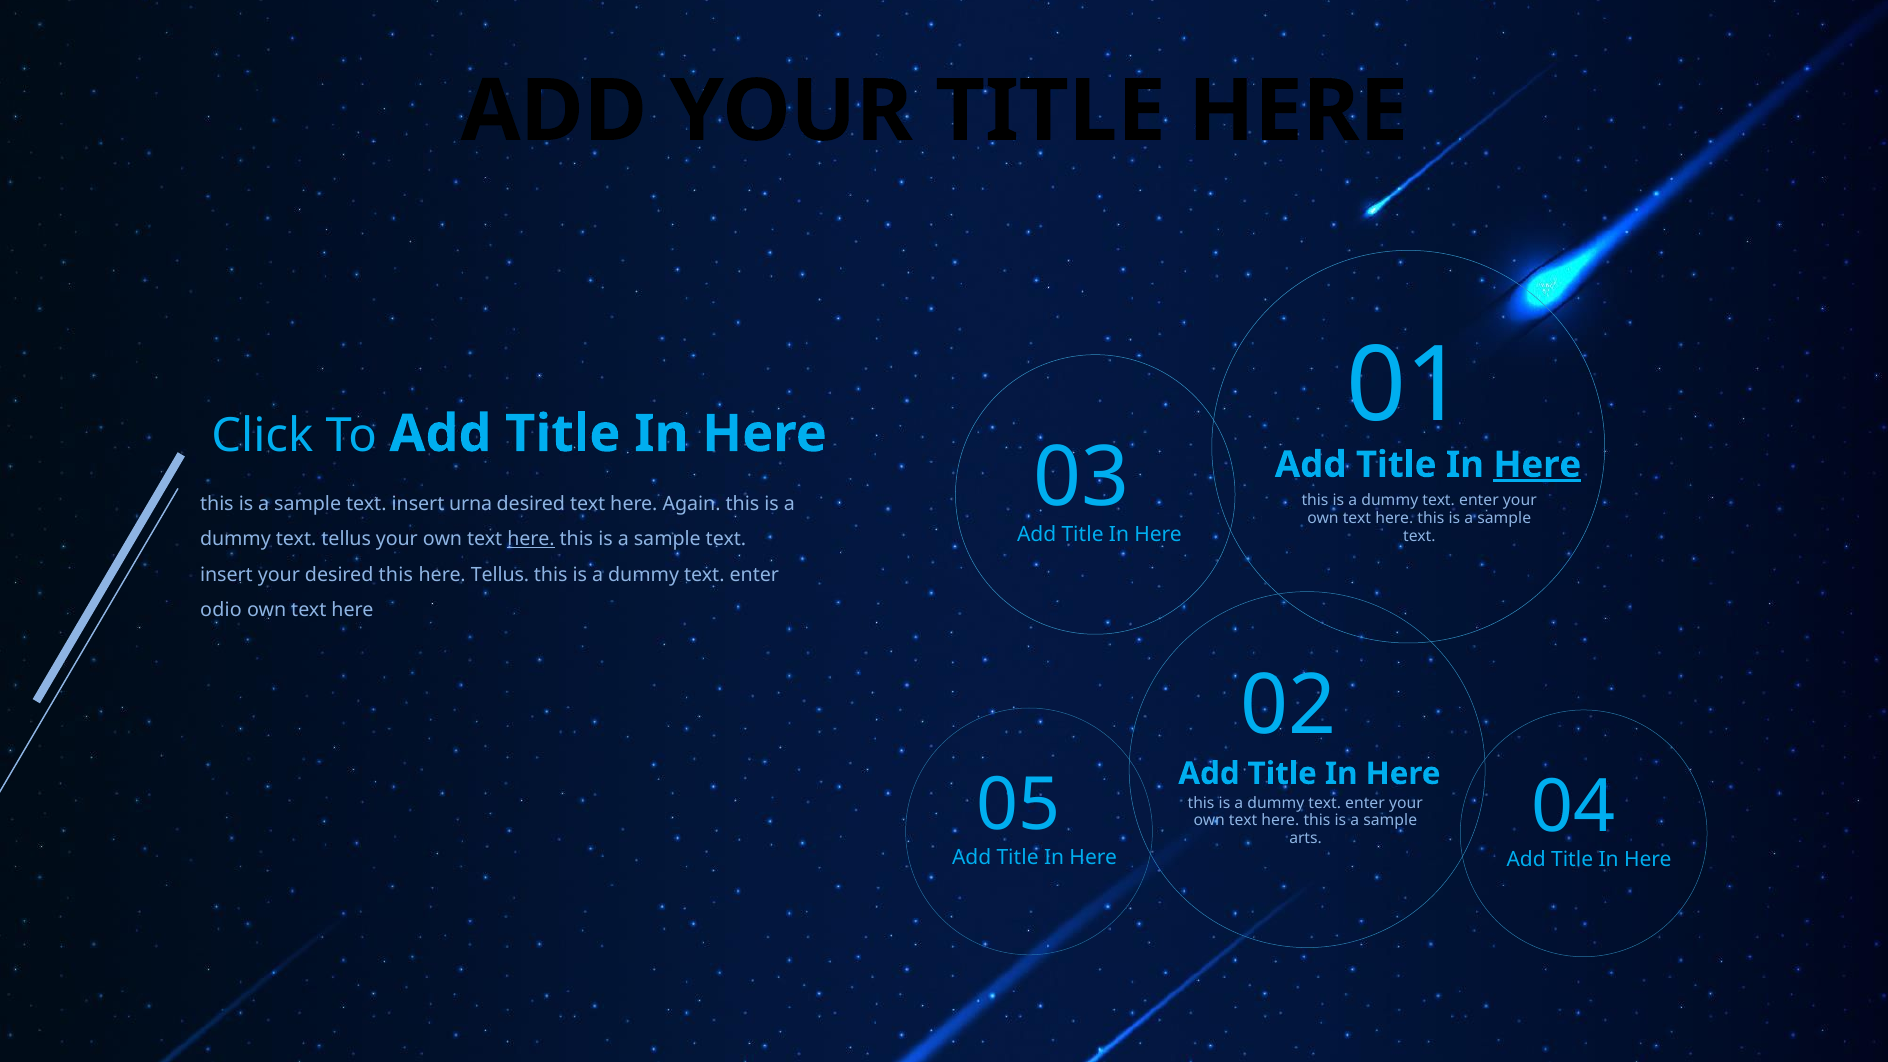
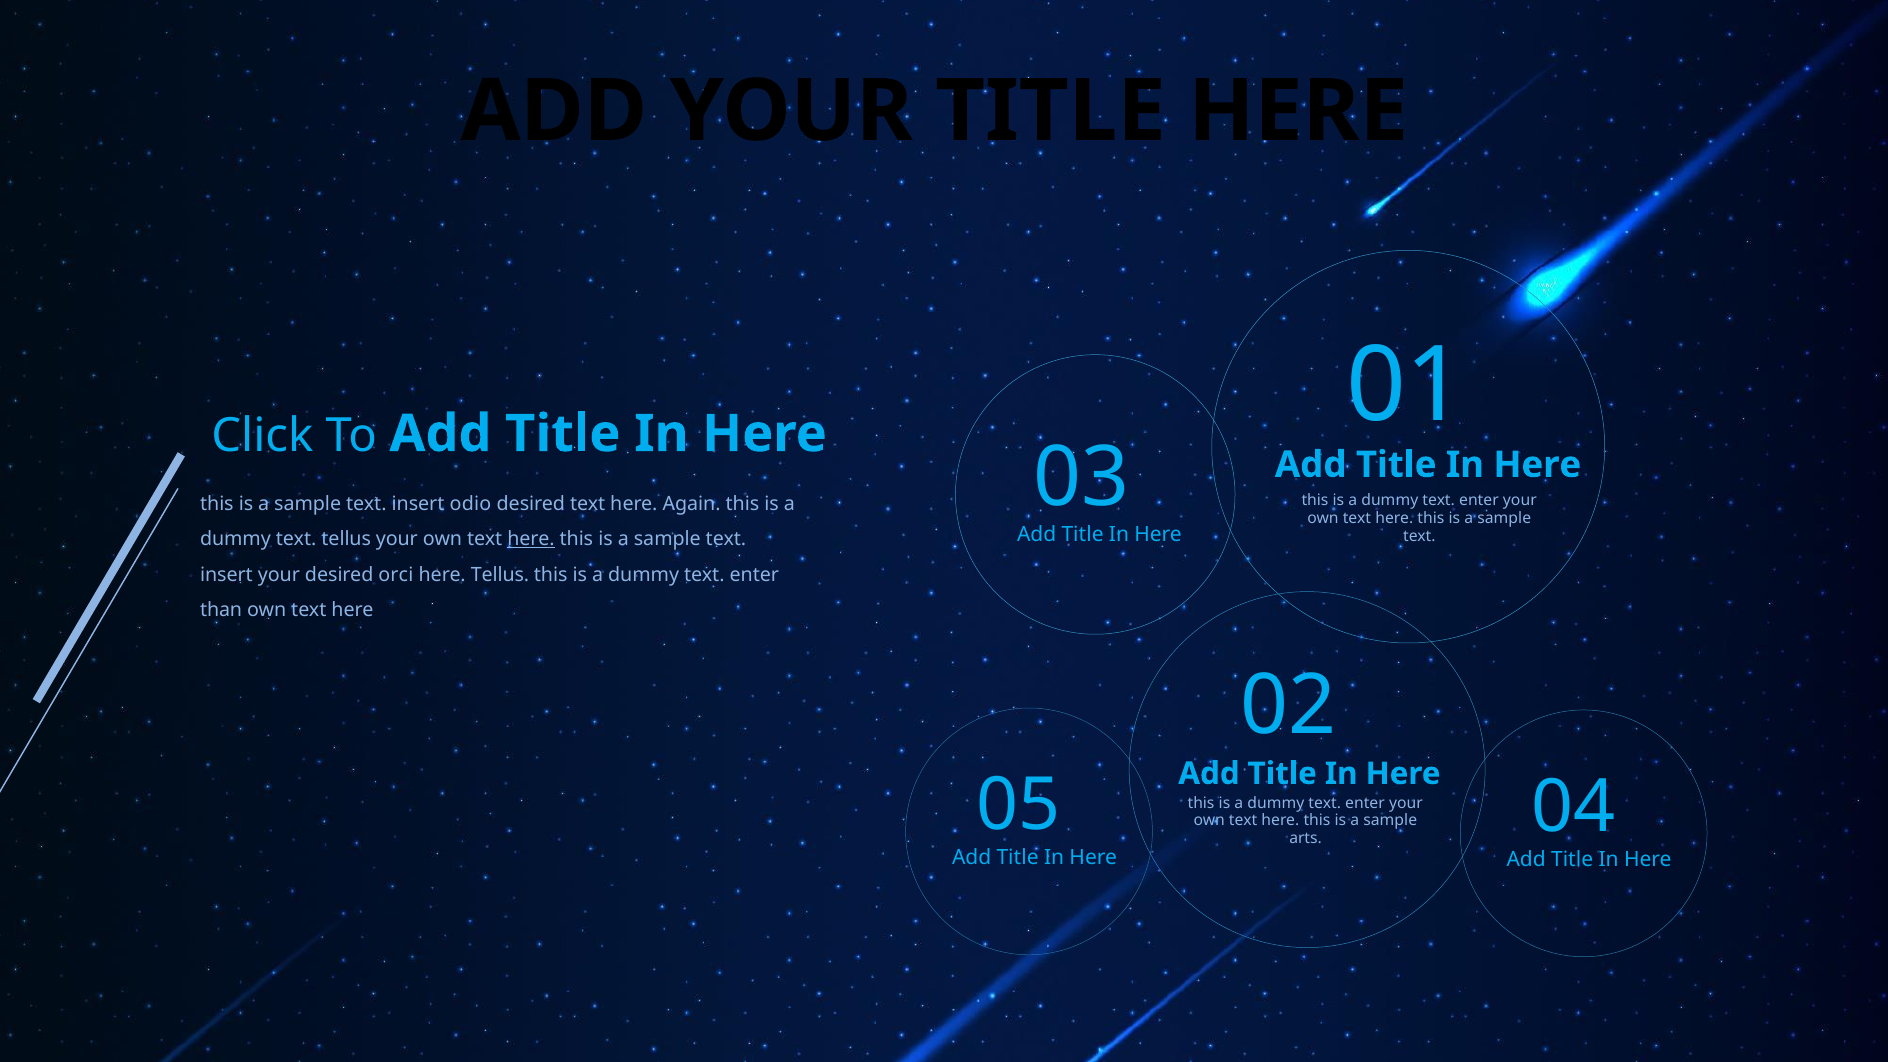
Here at (1537, 465) underline: present -> none
urna: urna -> odio
desired this: this -> orci
odio: odio -> than
